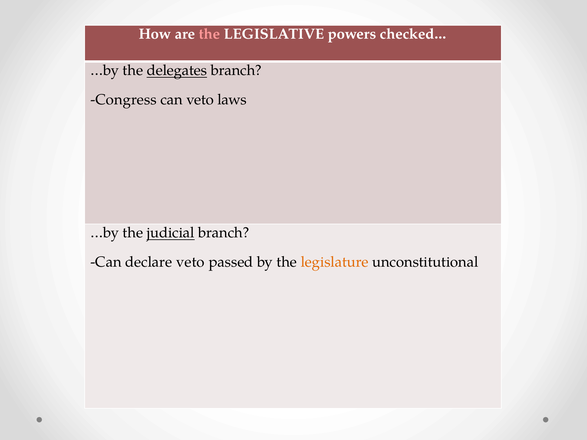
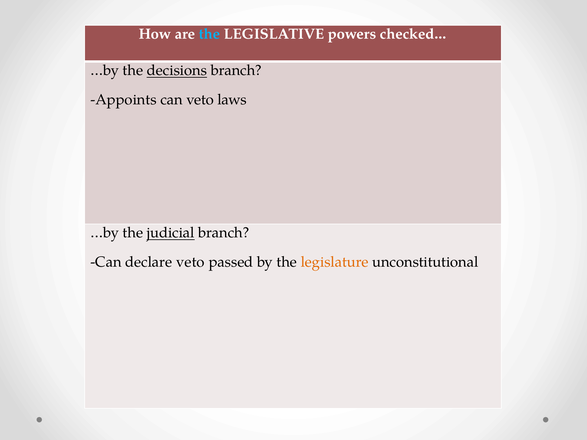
the at (209, 34) colour: pink -> light blue
delegates: delegates -> decisions
Congress: Congress -> Appoints
